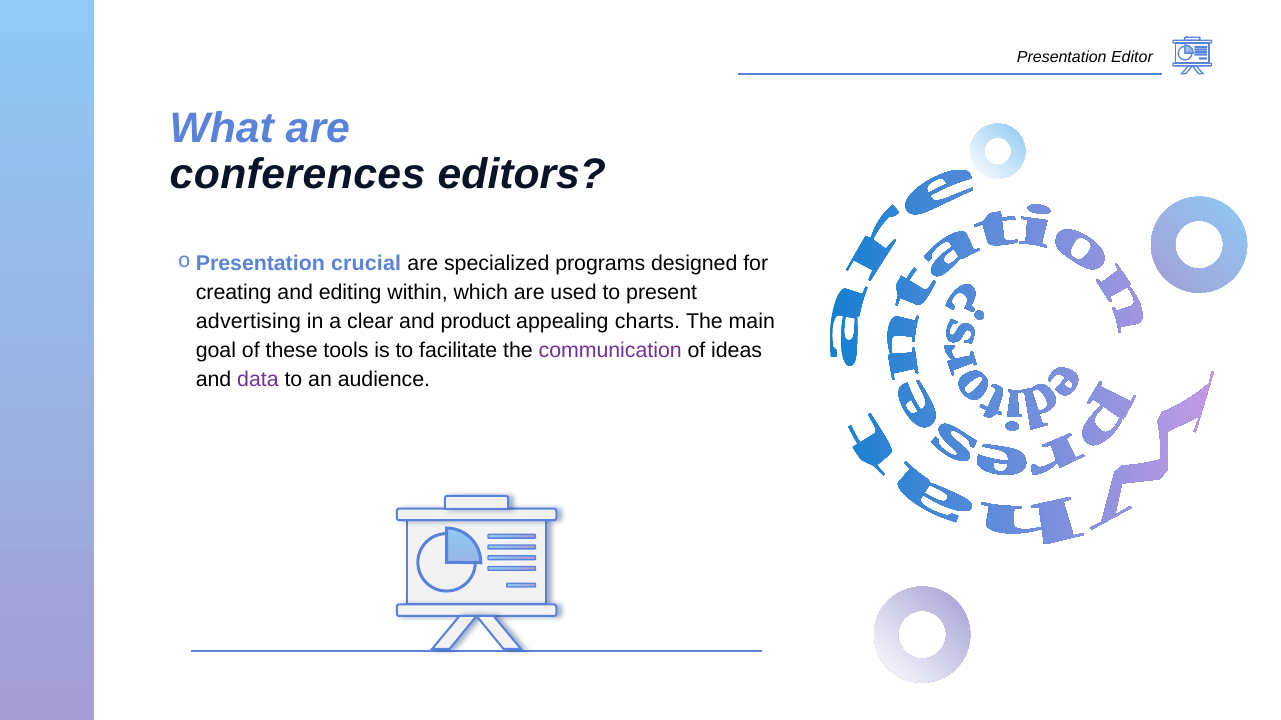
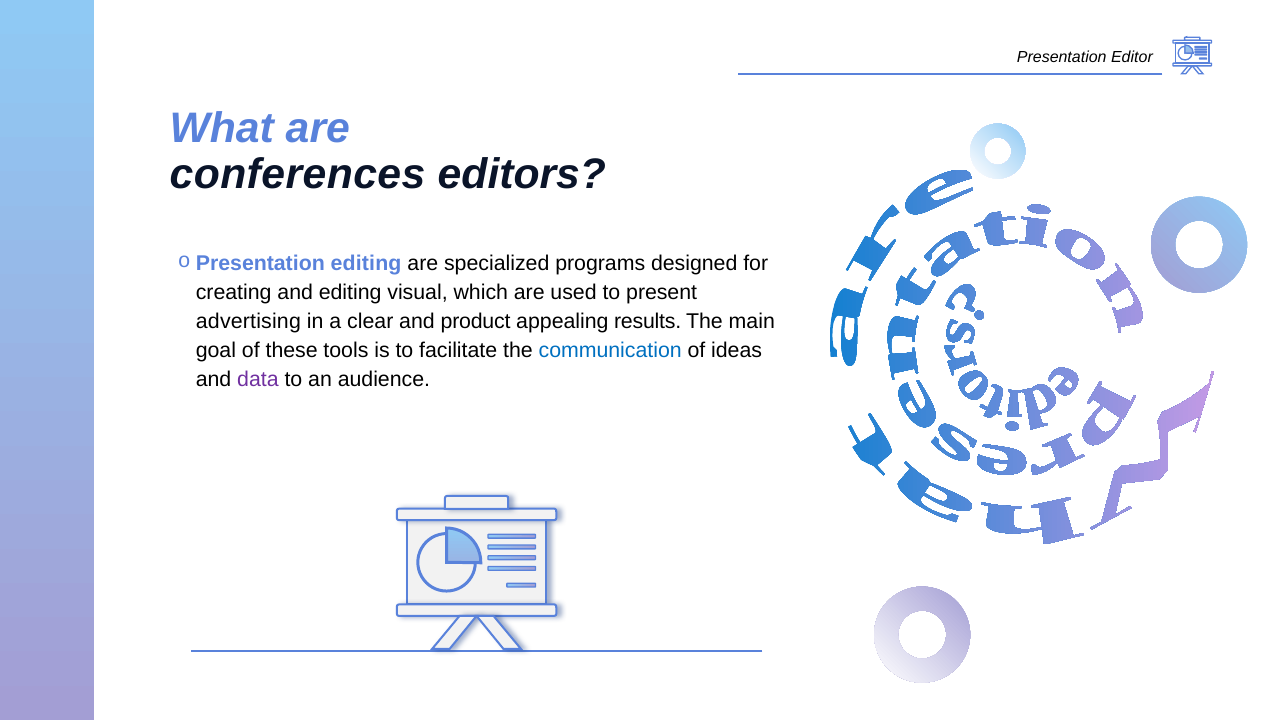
crucial at (366, 263): crucial -> editing
within: within -> visual
charts: charts -> results
communication colour: purple -> blue
